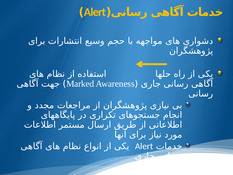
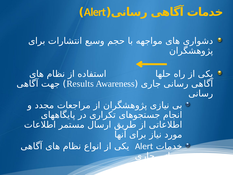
Marked: Marked -> Results
